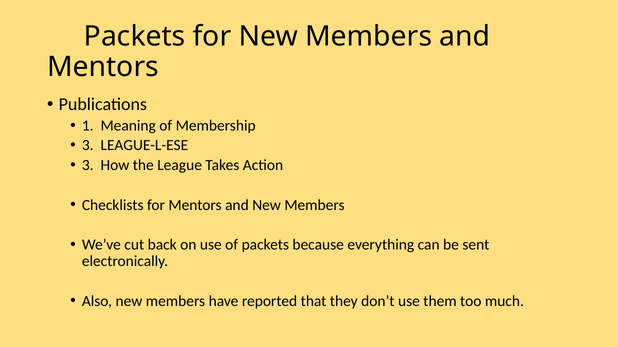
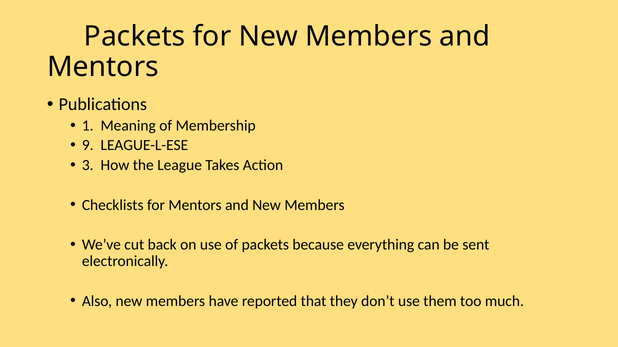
3 at (88, 146): 3 -> 9
